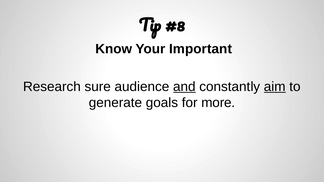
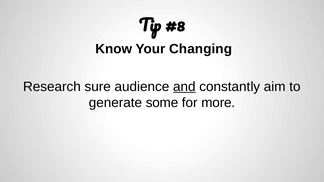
Important: Important -> Changing
aim underline: present -> none
goals: goals -> some
